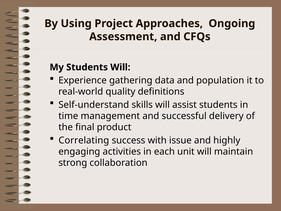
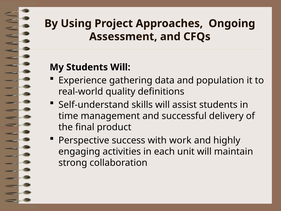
Correlating: Correlating -> Perspective
issue: issue -> work
